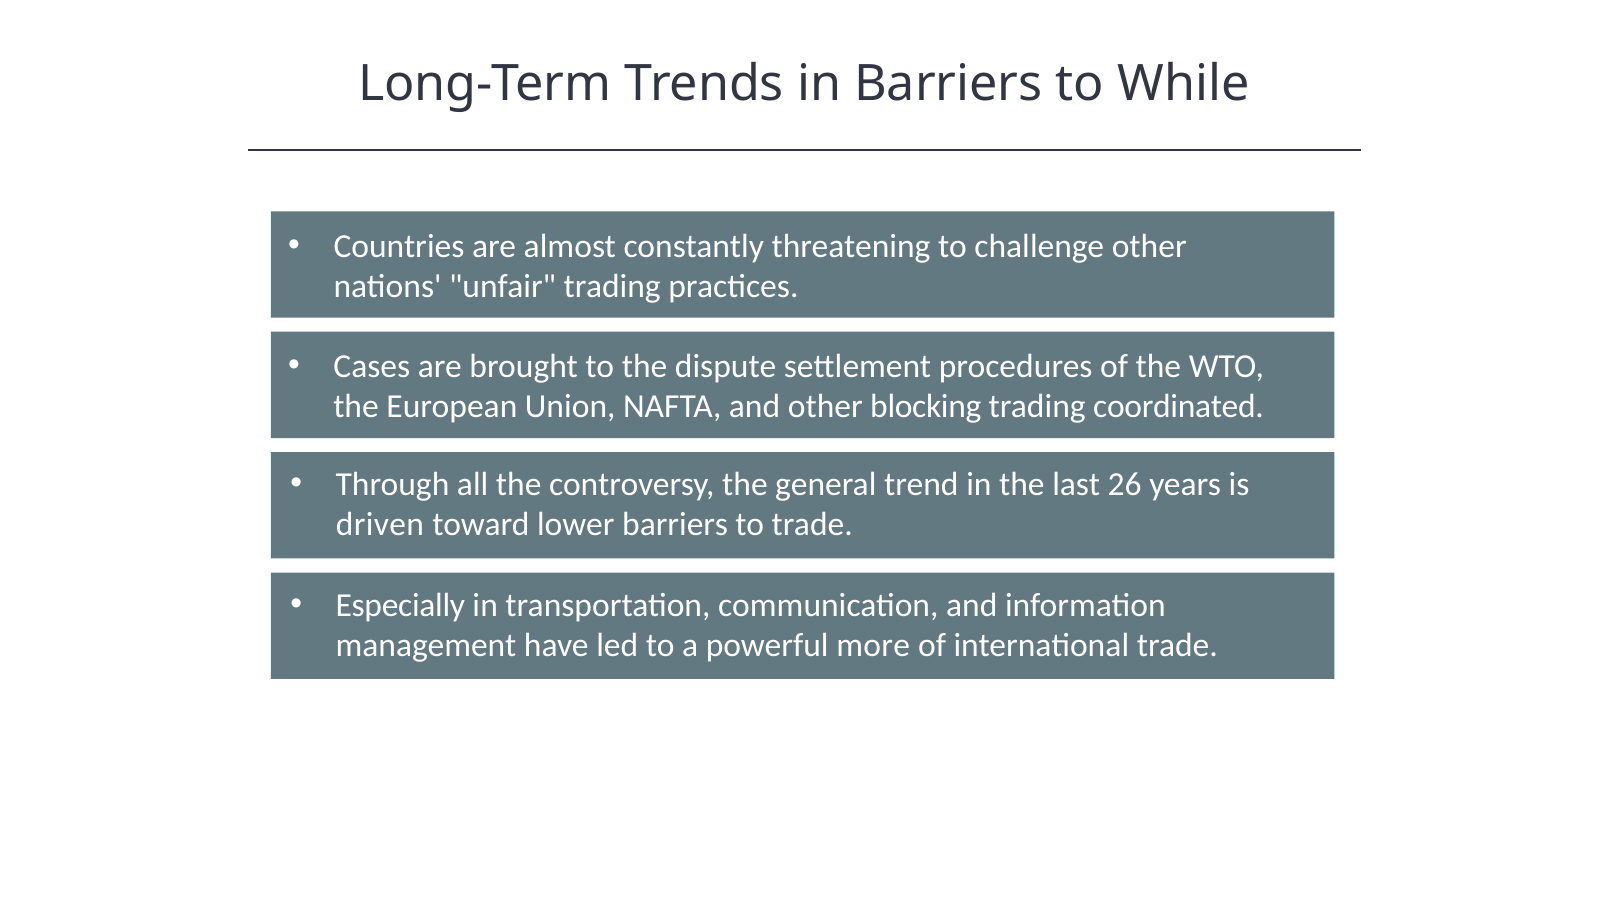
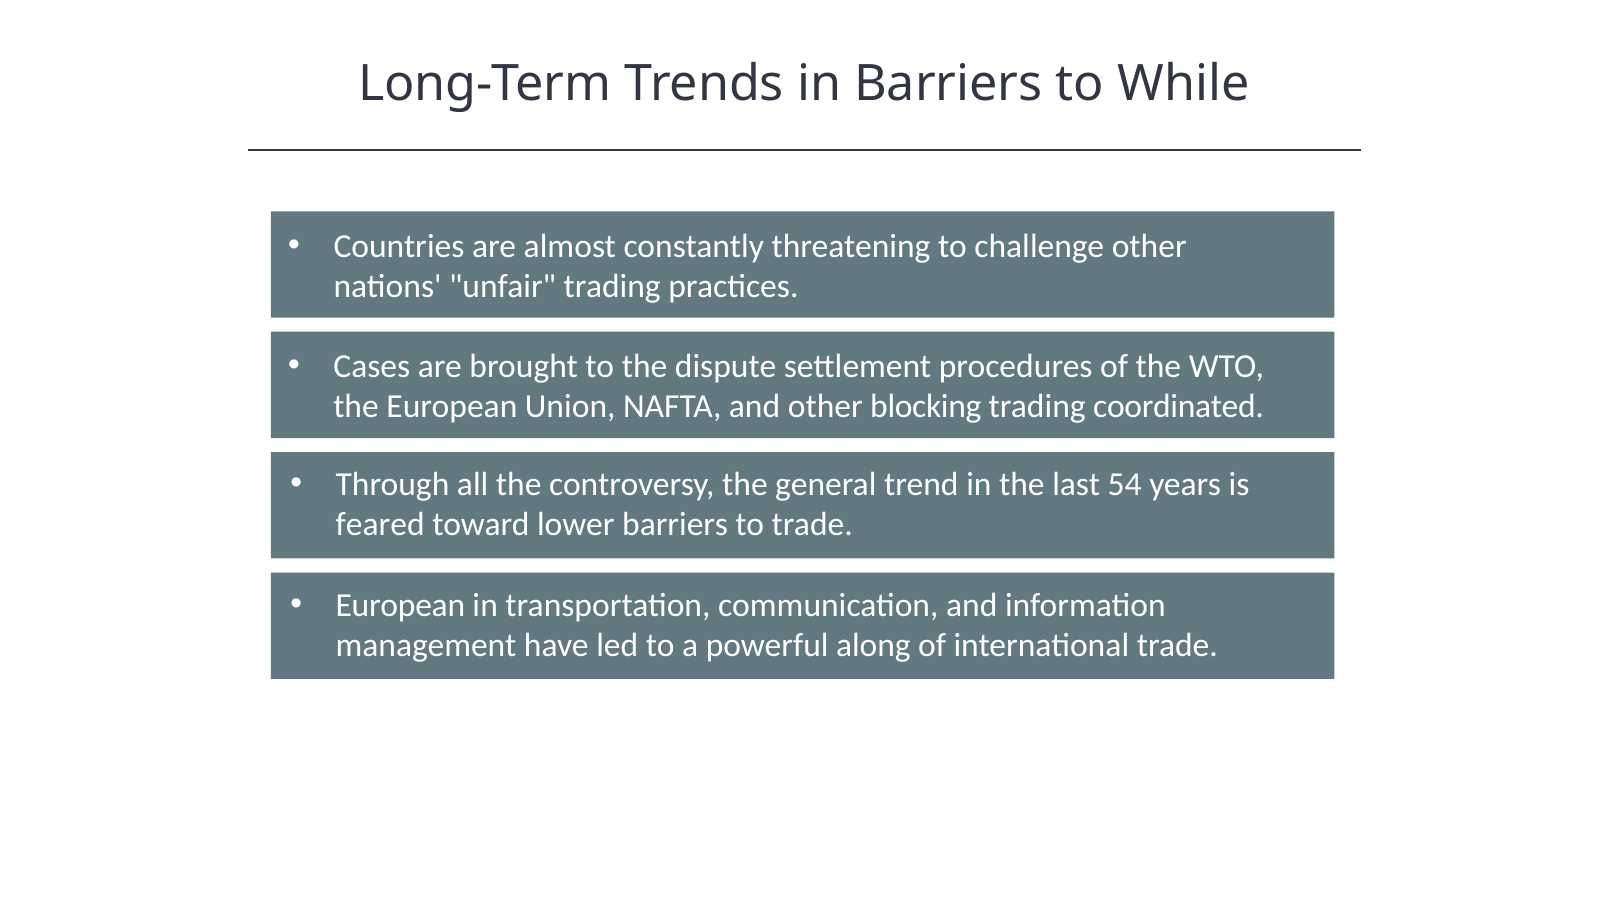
26: 26 -> 54
driven: driven -> feared
Especially at (400, 605): Especially -> European
more: more -> along
